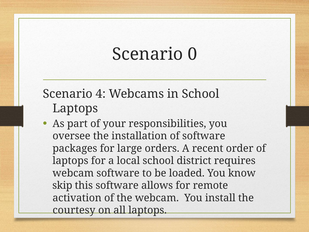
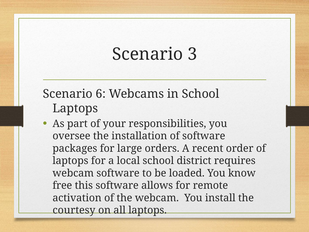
0: 0 -> 3
4: 4 -> 6
skip: skip -> free
